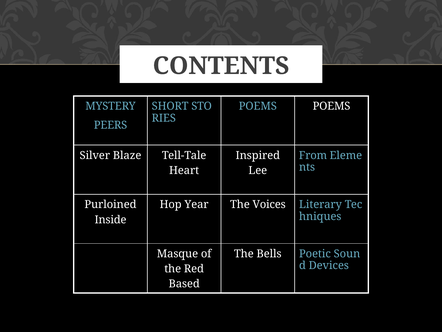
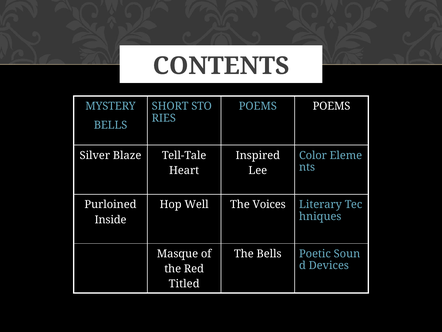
PEERS at (111, 125): PEERS -> BELLS
From: From -> Color
Year: Year -> Well
Based: Based -> Titled
